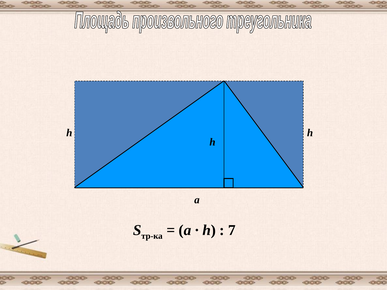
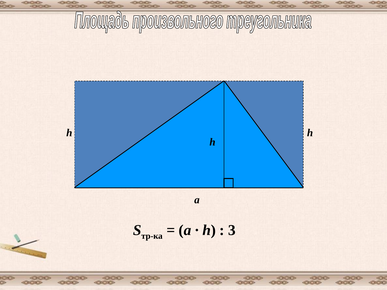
7: 7 -> 3
